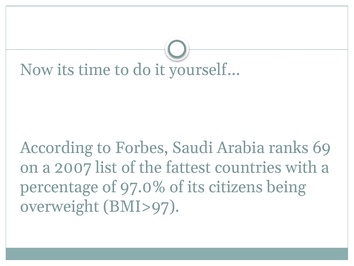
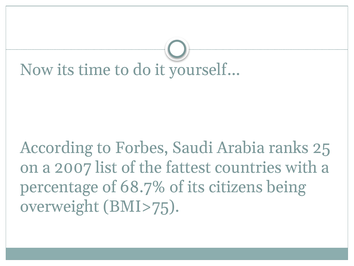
69: 69 -> 25
97.0%: 97.0% -> 68.7%
BMI>97: BMI>97 -> BMI>75
